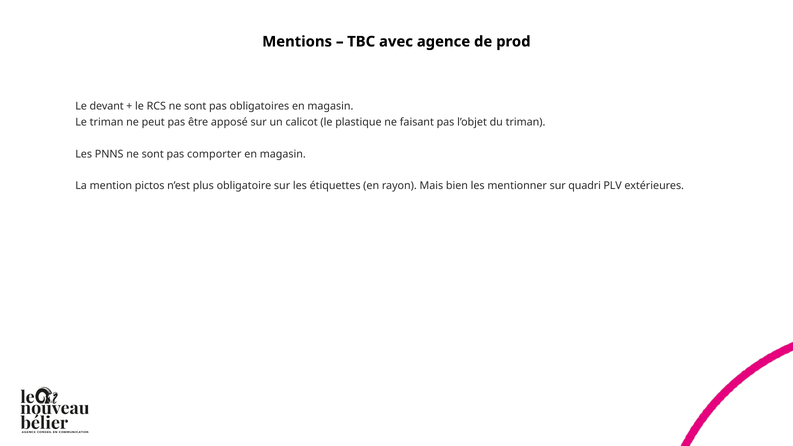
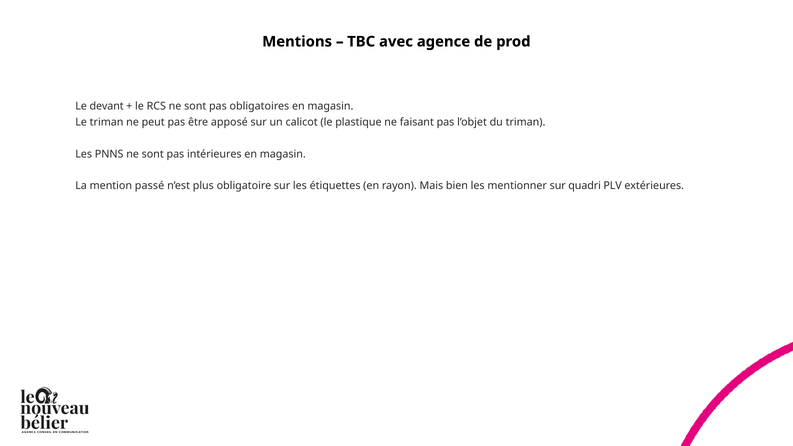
comporter: comporter -> intérieures
pictos: pictos -> passé
